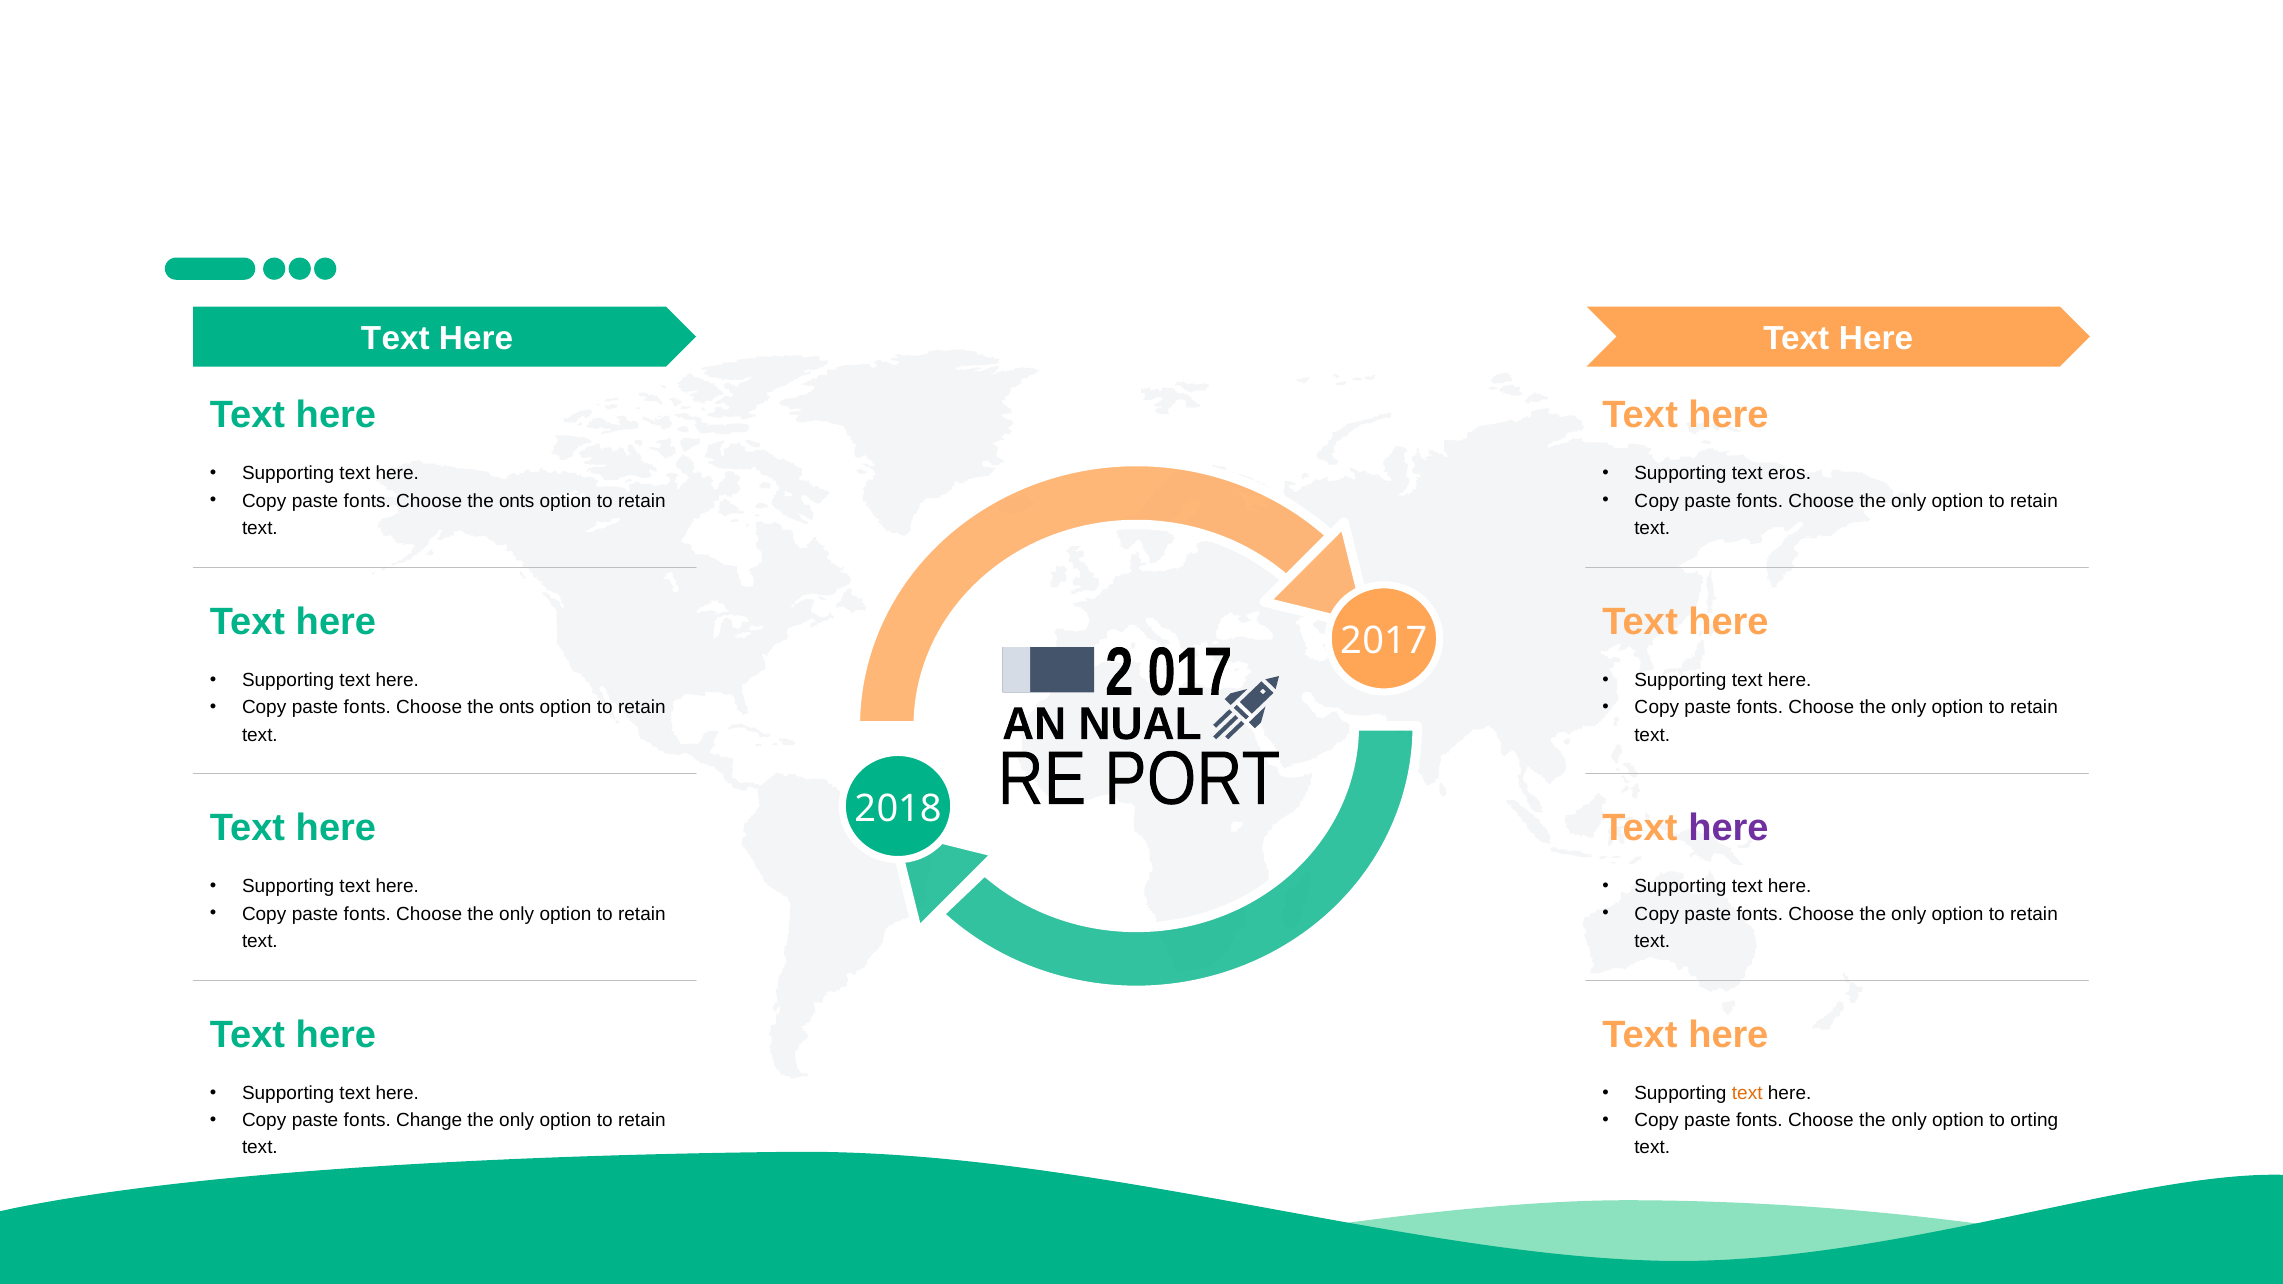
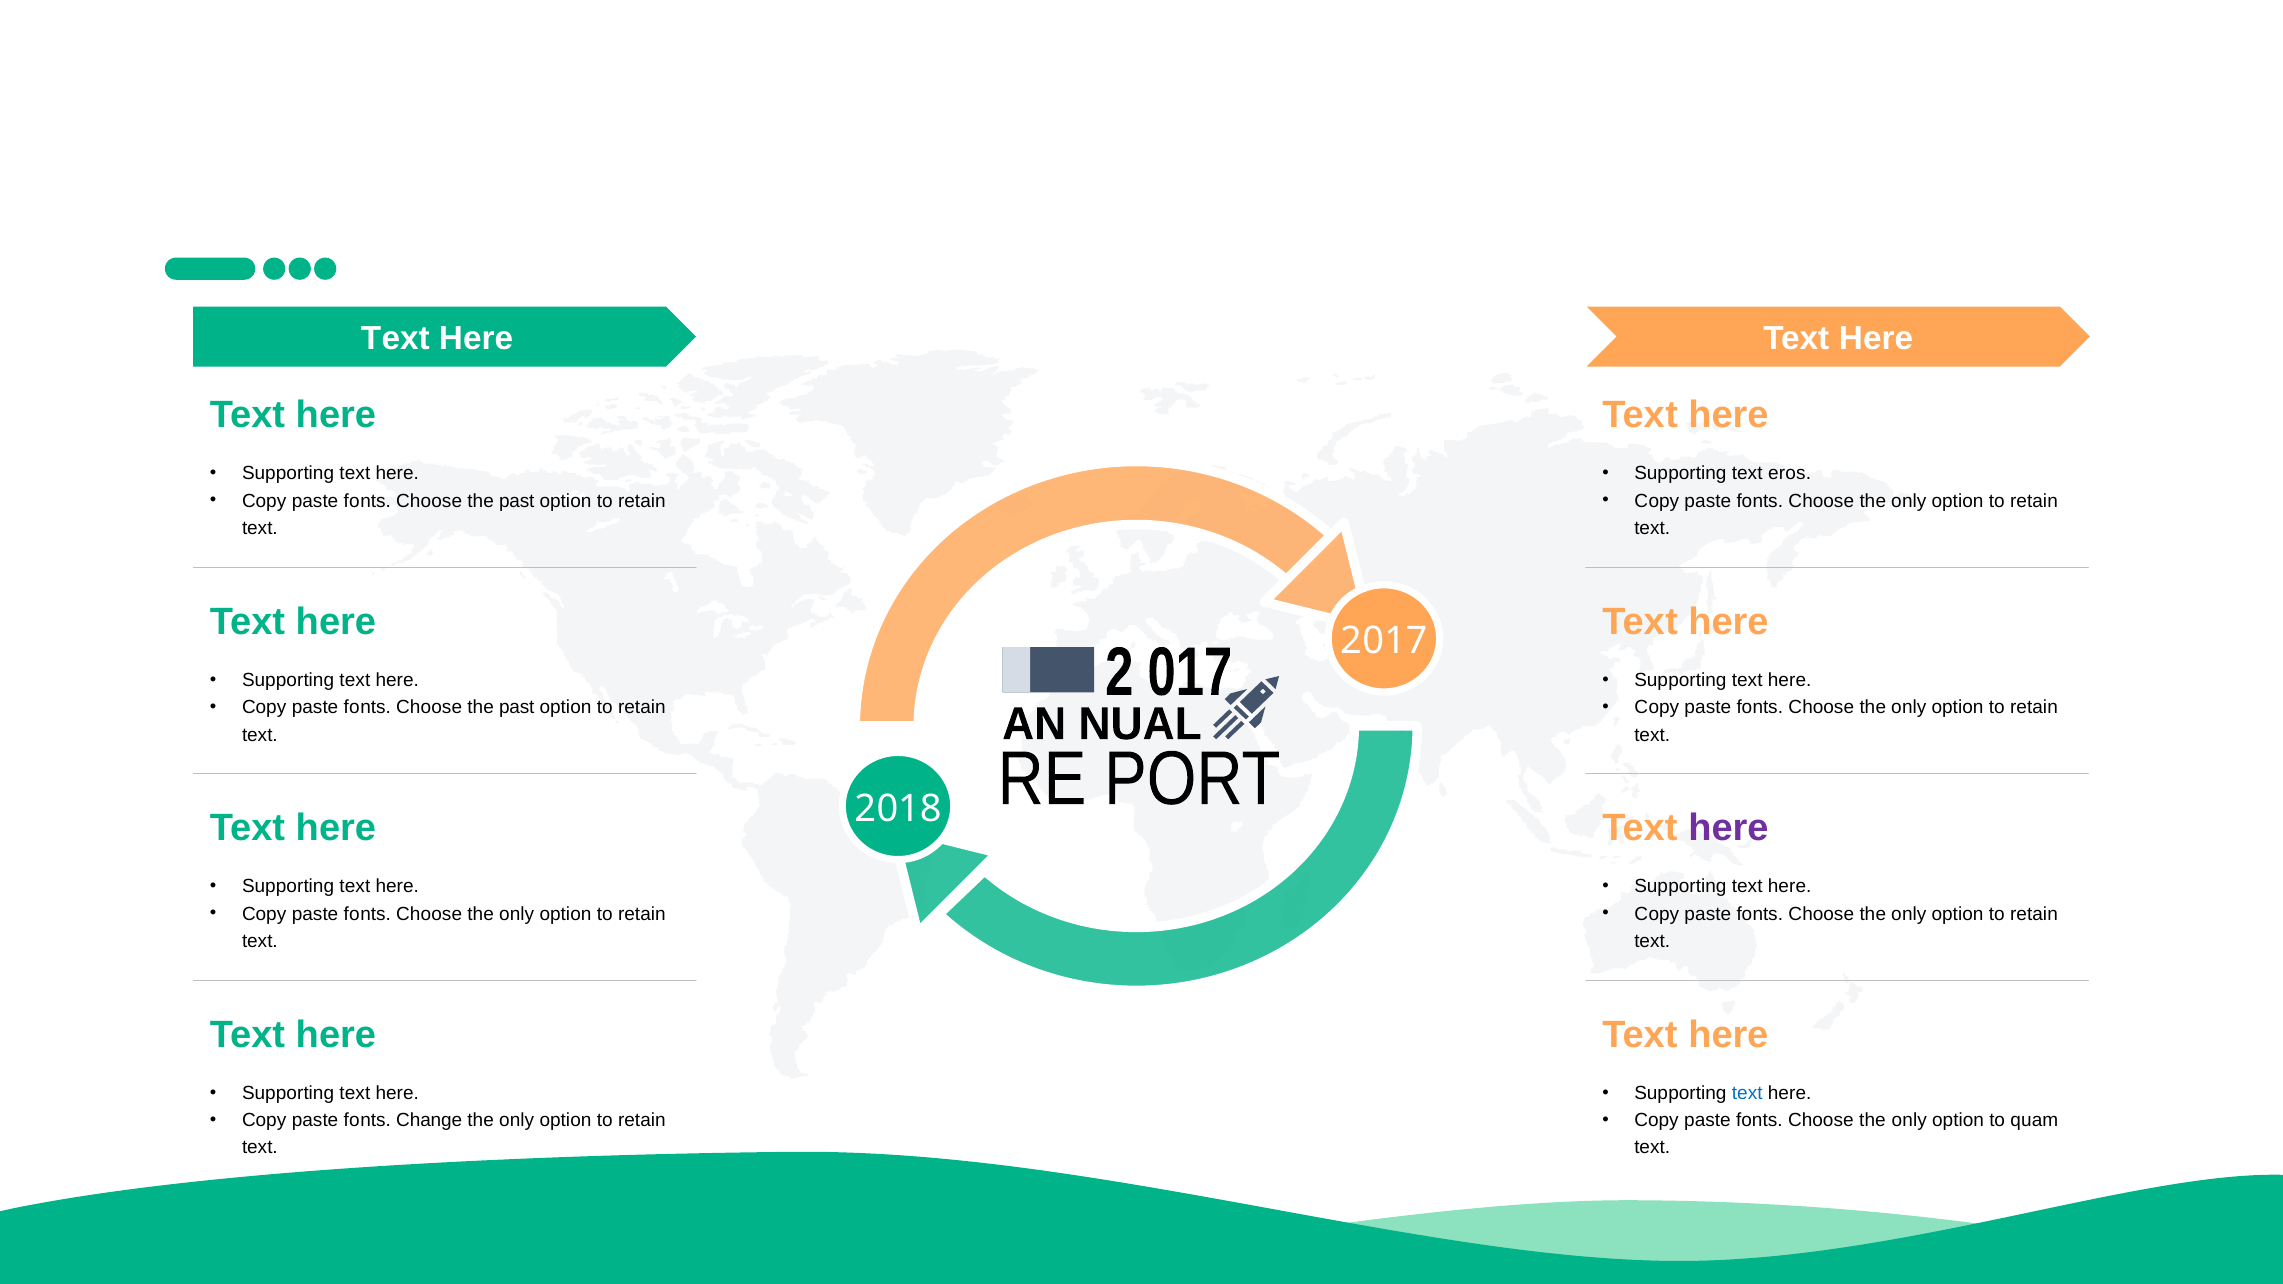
onts at (517, 501): onts -> past
onts at (517, 708): onts -> past
text at (1747, 1093) colour: orange -> blue
orting: orting -> quam
